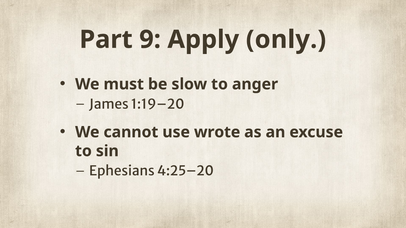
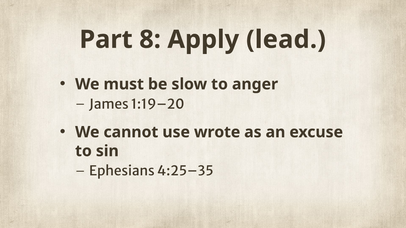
9: 9 -> 8
only: only -> lead
4:25–20: 4:25–20 -> 4:25–35
